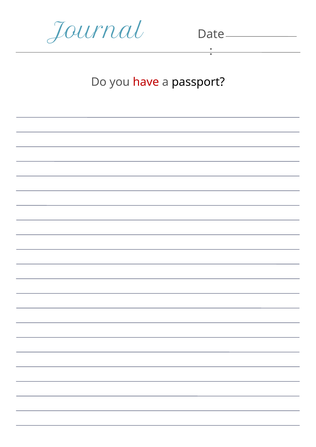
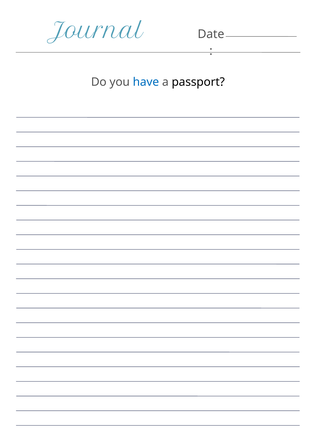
have colour: red -> blue
